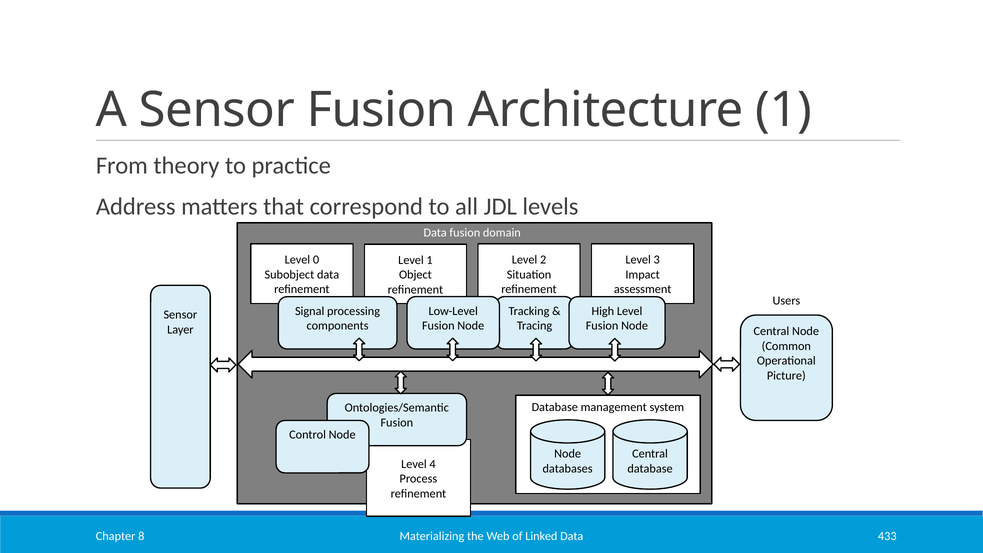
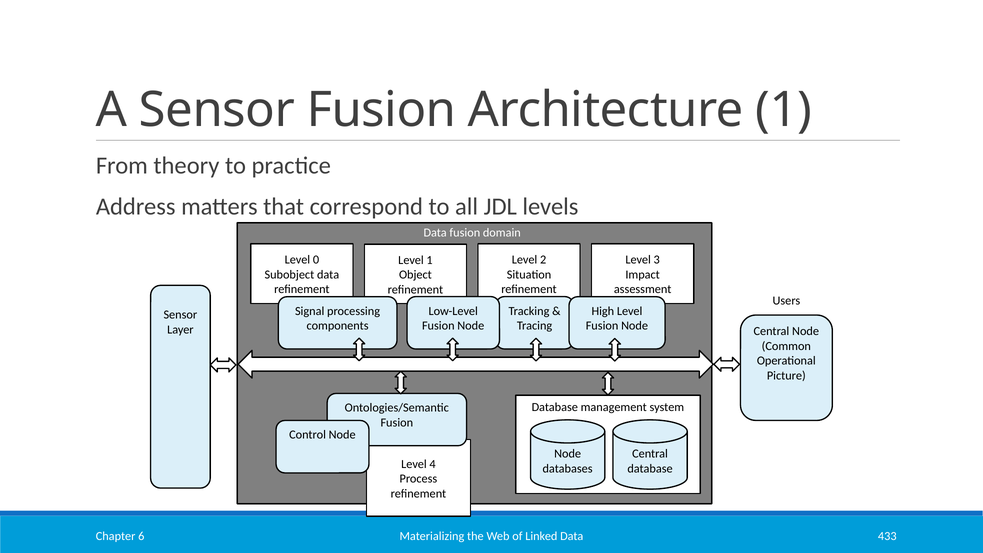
8: 8 -> 6
